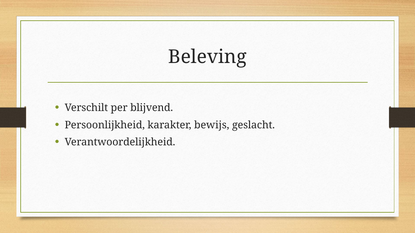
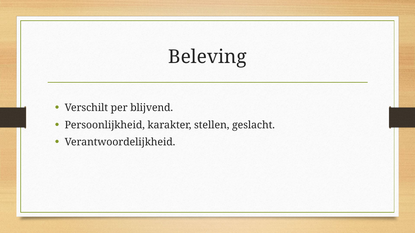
bewijs: bewijs -> stellen
